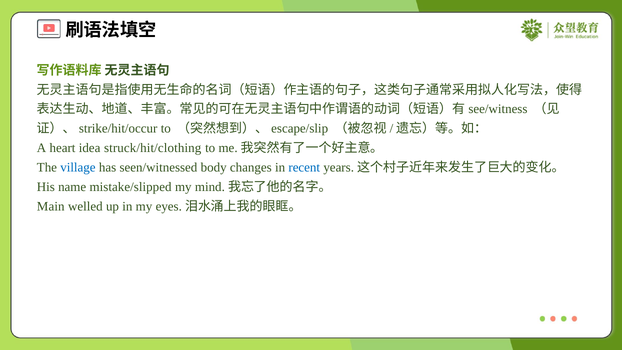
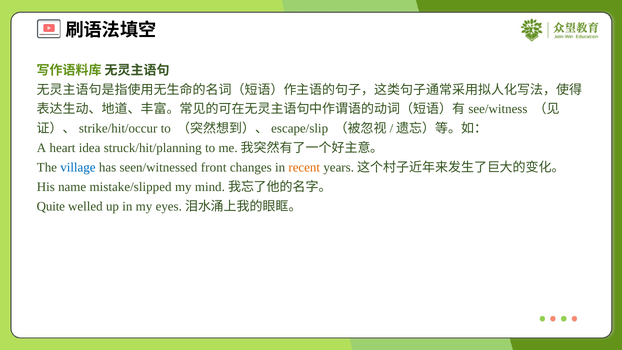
struck/hit/clothing: struck/hit/clothing -> struck/hit/planning
body: body -> front
recent colour: blue -> orange
Main: Main -> Quite
